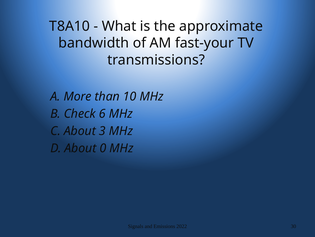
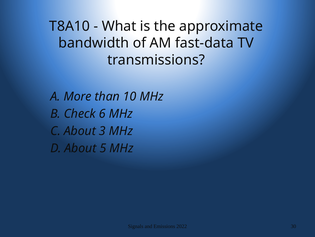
fast-your: fast-your -> fast-data
0: 0 -> 5
